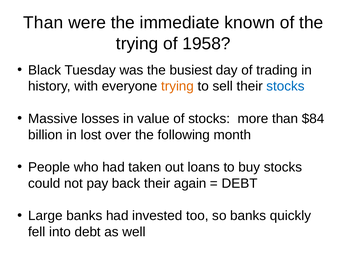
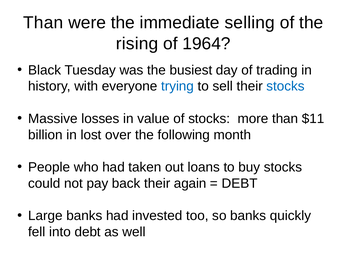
known: known -> selling
trying at (137, 44): trying -> rising
1958: 1958 -> 1964
trying at (178, 86) colour: orange -> blue
$84: $84 -> $11
